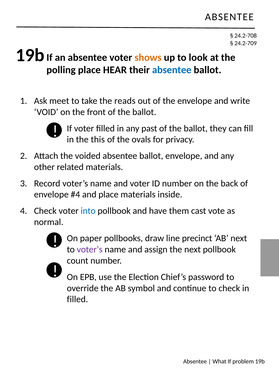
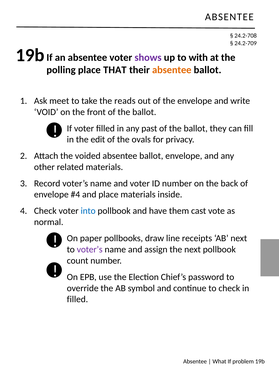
shows colour: orange -> purple
look: look -> with
HEAR: HEAR -> THAT
absentee at (172, 70) colour: blue -> orange
this: this -> edit
precinct: precinct -> receipts
